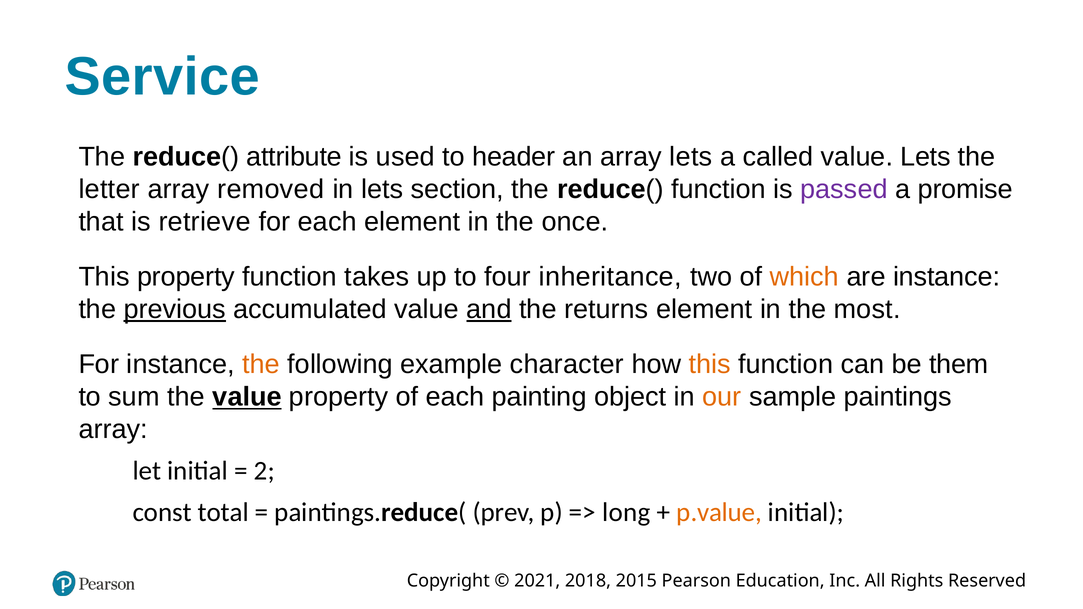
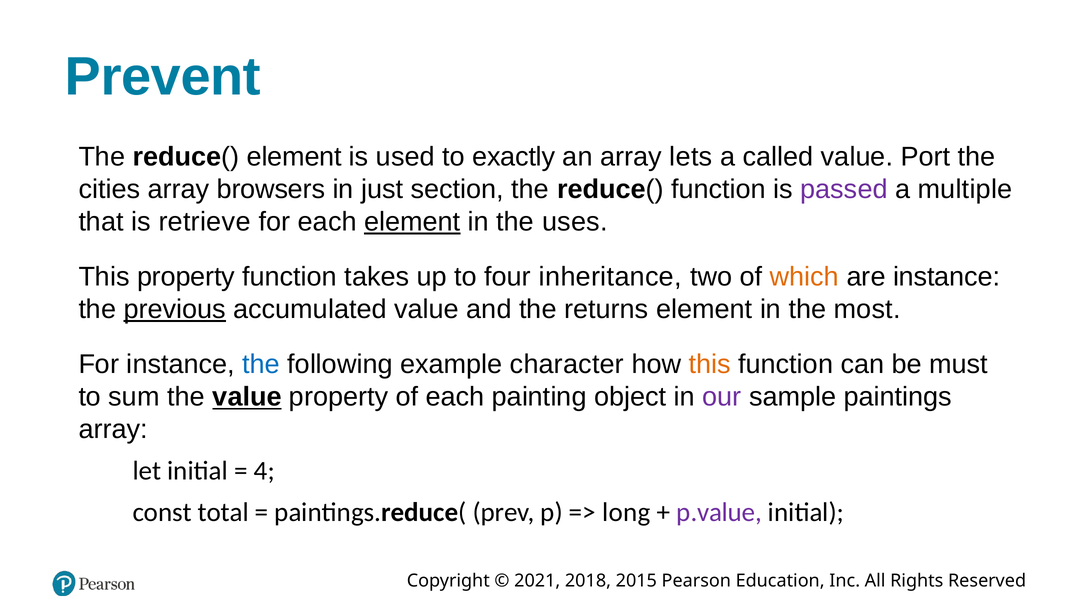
Service: Service -> Prevent
reduce( attribute: attribute -> element
header: header -> exactly
value Lets: Lets -> Port
letter: letter -> cities
removed: removed -> browsers
in lets: lets -> just
promise: promise -> multiple
element at (412, 222) underline: none -> present
once: once -> uses
and underline: present -> none
the at (261, 365) colour: orange -> blue
them: them -> must
our colour: orange -> purple
2: 2 -> 4
p.value colour: orange -> purple
